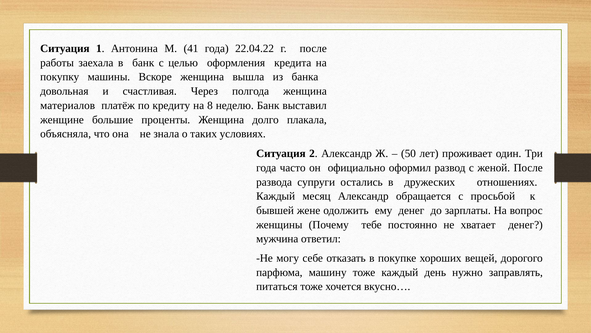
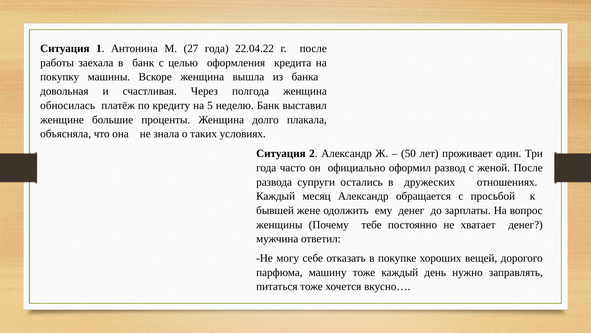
41: 41 -> 27
материалов: материалов -> обносилась
8: 8 -> 5
